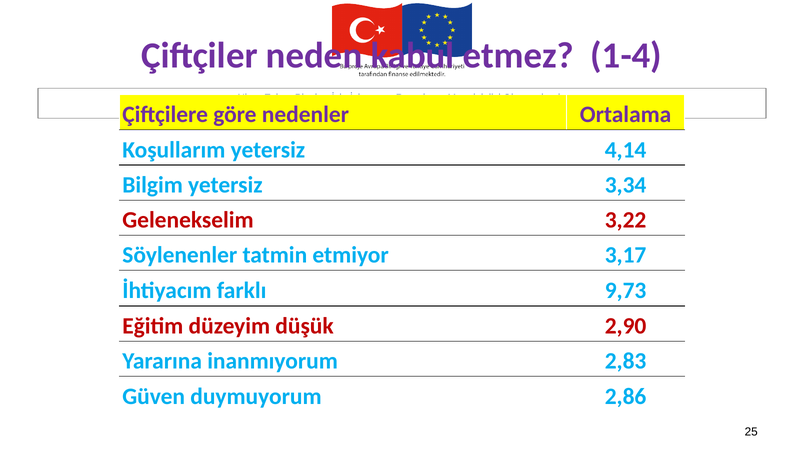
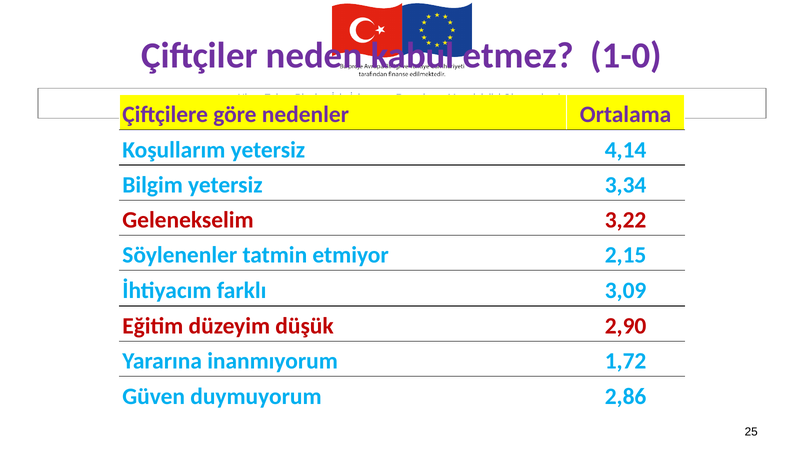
1-4: 1-4 -> 1-0
3,17: 3,17 -> 2,15
9,73: 9,73 -> 3,09
2,83: 2,83 -> 1,72
